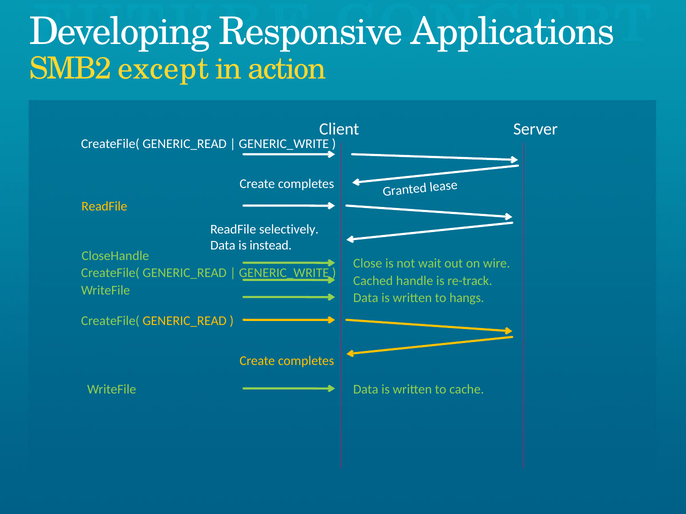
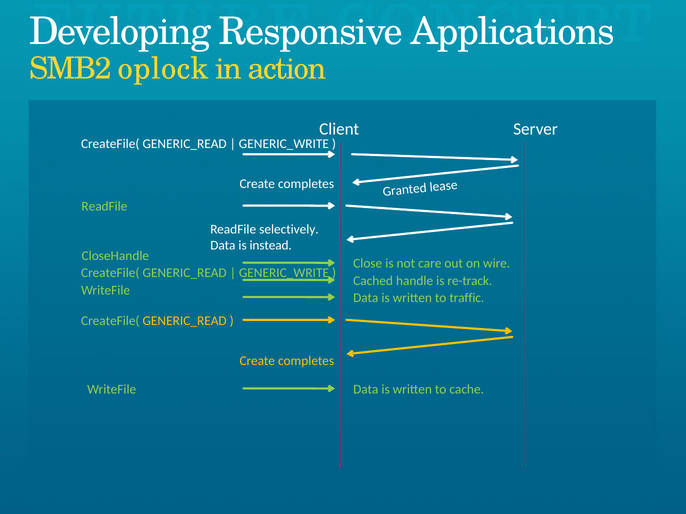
except: except -> oplock
ReadFile at (104, 207) colour: yellow -> light green
wait: wait -> care
hangs: hangs -> traffic
